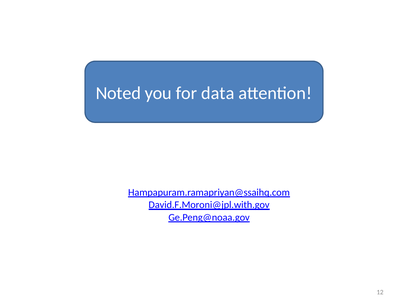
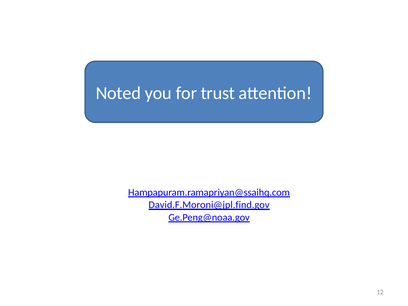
data: data -> trust
David.F.Moroni@jpl.with.gov: David.F.Moroni@jpl.with.gov -> David.F.Moroni@jpl.find.gov
